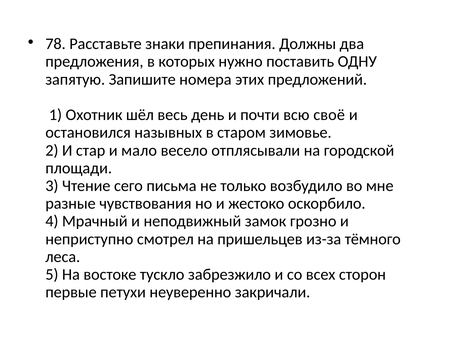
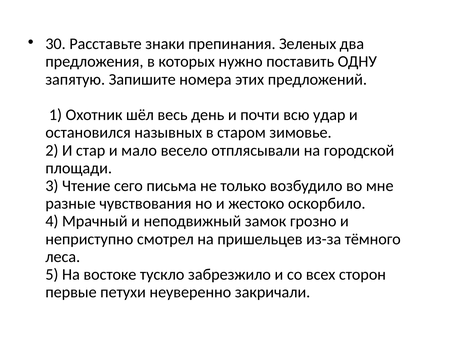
78: 78 -> 30
Должны: Должны -> Зеленых
своё: своё -> удар
